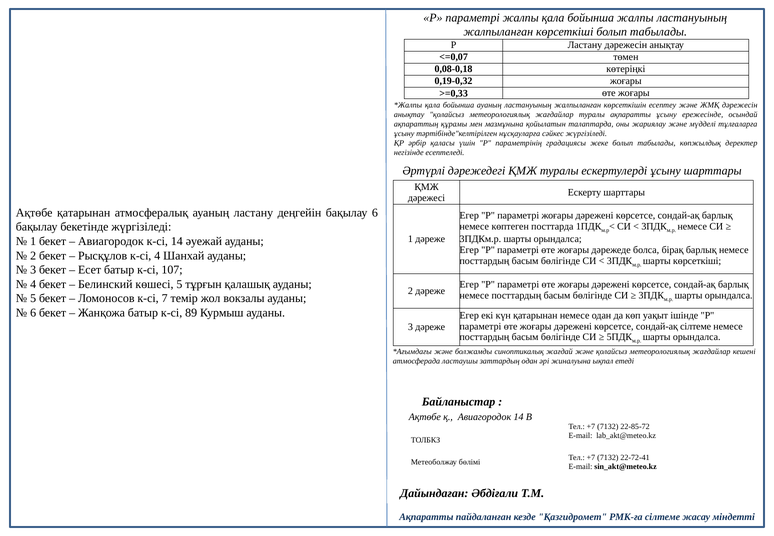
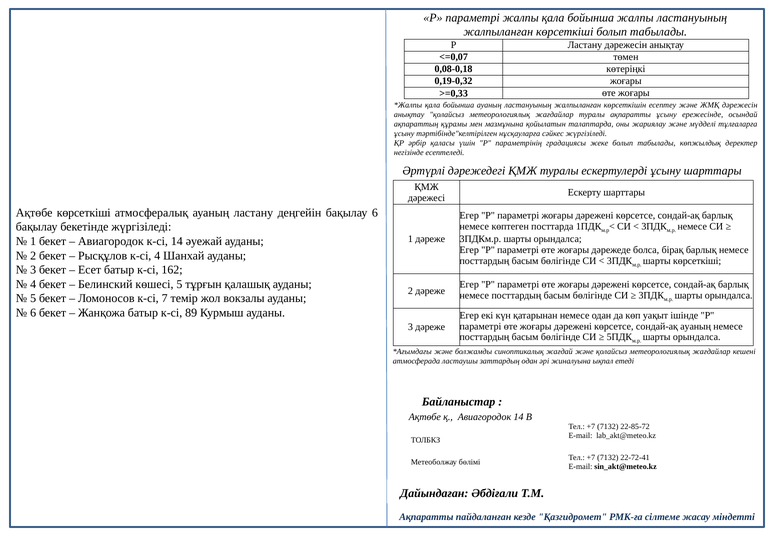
Ақтөбе қатарынан: қатарынан -> көрсеткіші
107: 107 -> 162
сондай-ақ сілтеме: сілтеме -> ауаның
